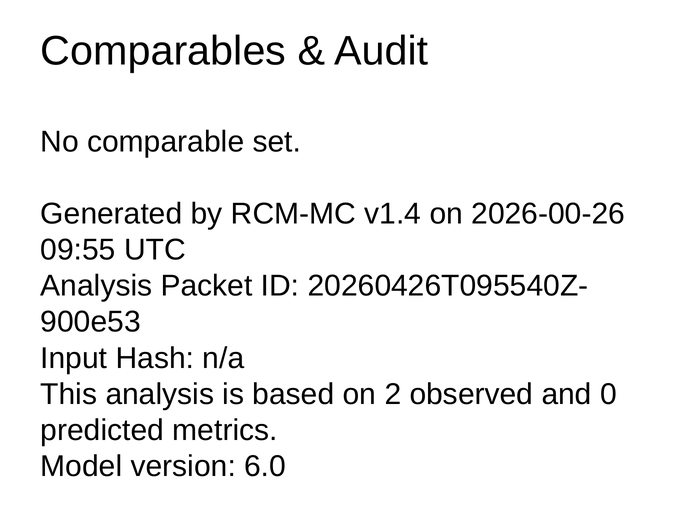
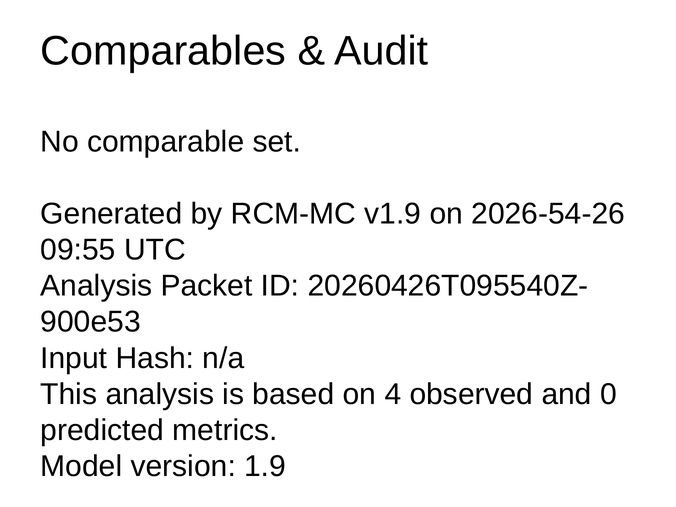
v1.4: v1.4 -> v1.9
2026-00-26: 2026-00-26 -> 2026-54-26
2: 2 -> 4
6.0: 6.0 -> 1.9
